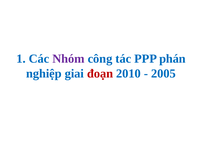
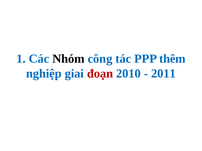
Nhóm colour: purple -> black
phán: phán -> thêm
2005: 2005 -> 2011
